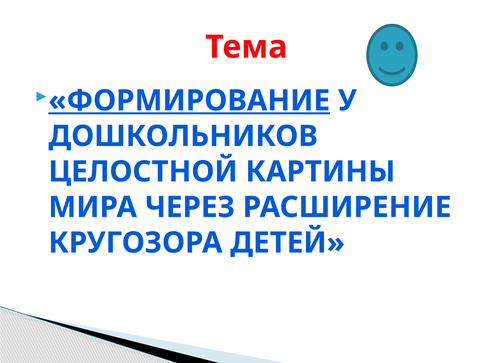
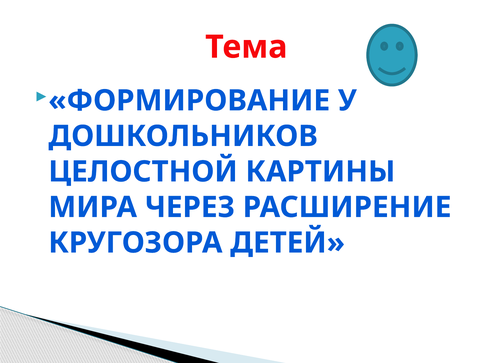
ФОРМИРОВАНИЕ underline: present -> none
